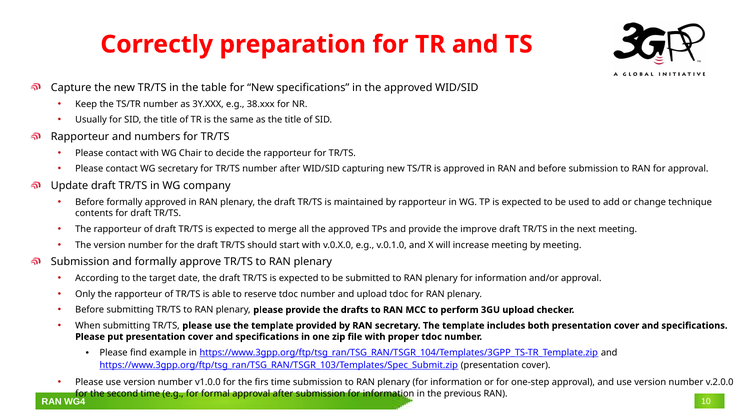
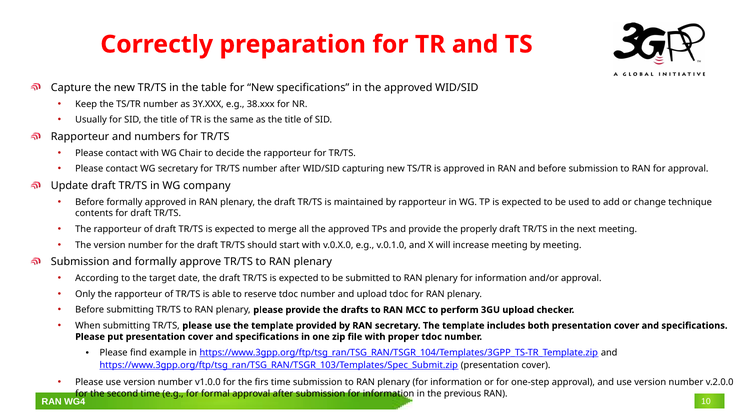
improve: improve -> properly
